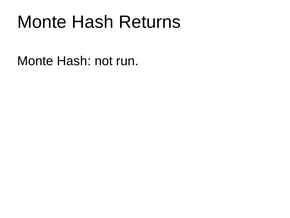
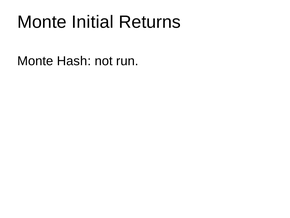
Hash at (93, 22): Hash -> Initial
